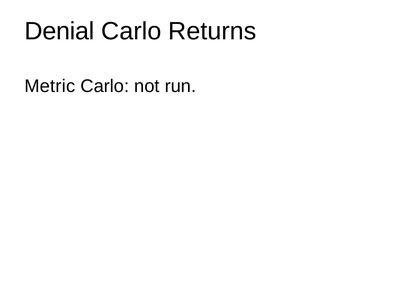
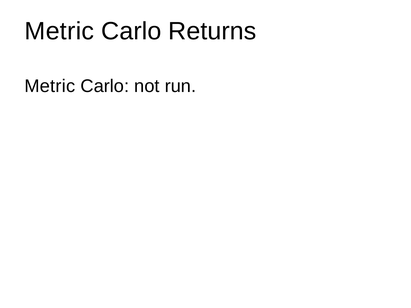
Denial at (60, 31): Denial -> Metric
